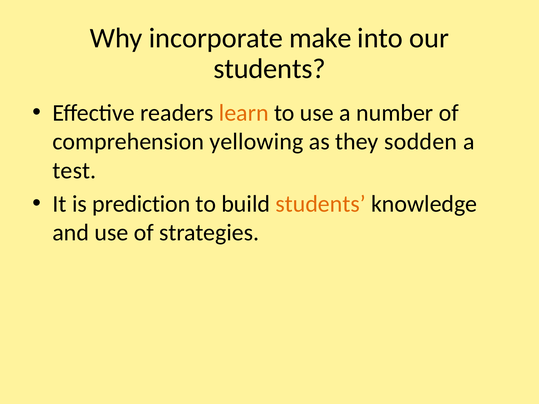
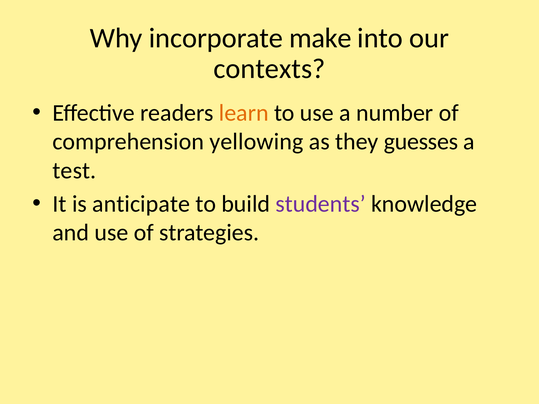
students at (269, 69): students -> contexts
sodden: sodden -> guesses
prediction: prediction -> anticipate
students at (321, 204) colour: orange -> purple
